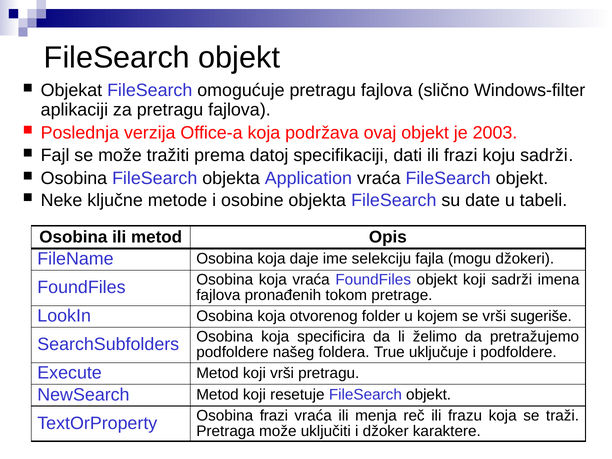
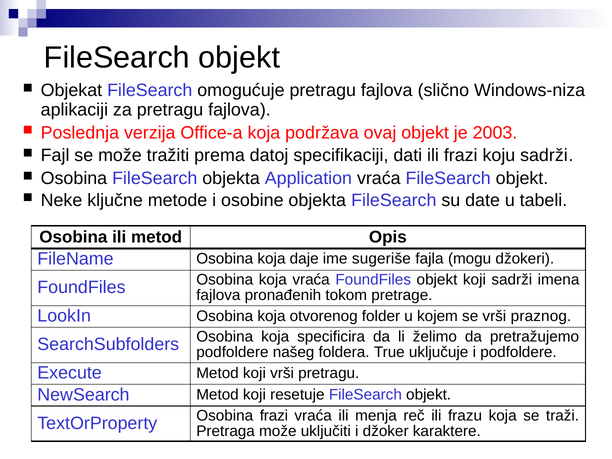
Windows-filter: Windows-filter -> Windows-niza
selekciju: selekciju -> sugeriše
sugeriše: sugeriše -> praznog
